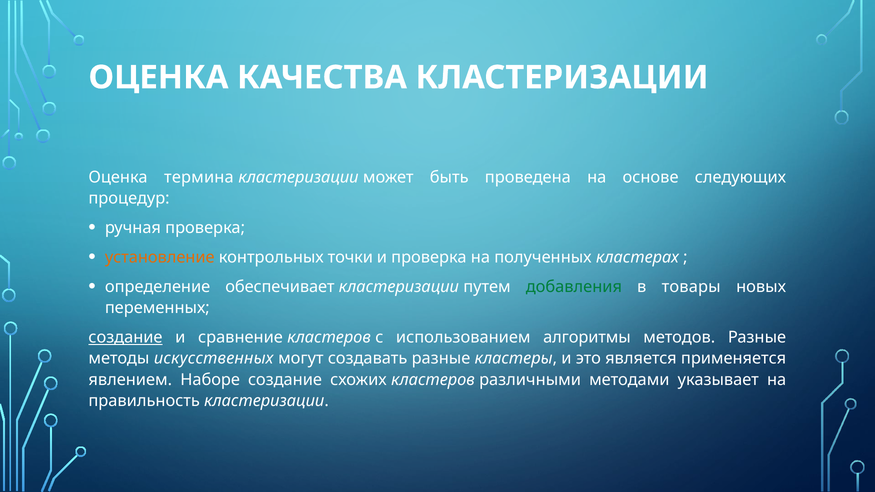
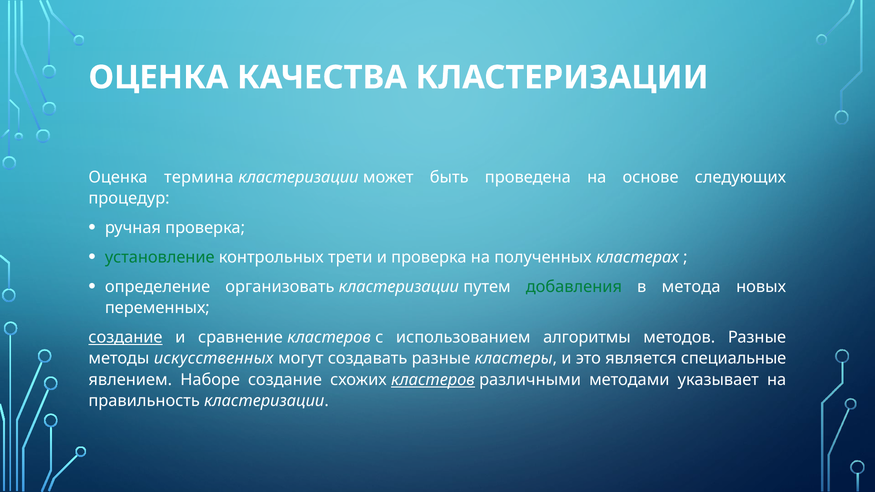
установление colour: orange -> green
точки: точки -> трети
обеспечивает: обеспечивает -> организовать
товары: товары -> метода
применяется: применяется -> специальные
кластеров at (433, 380) underline: none -> present
